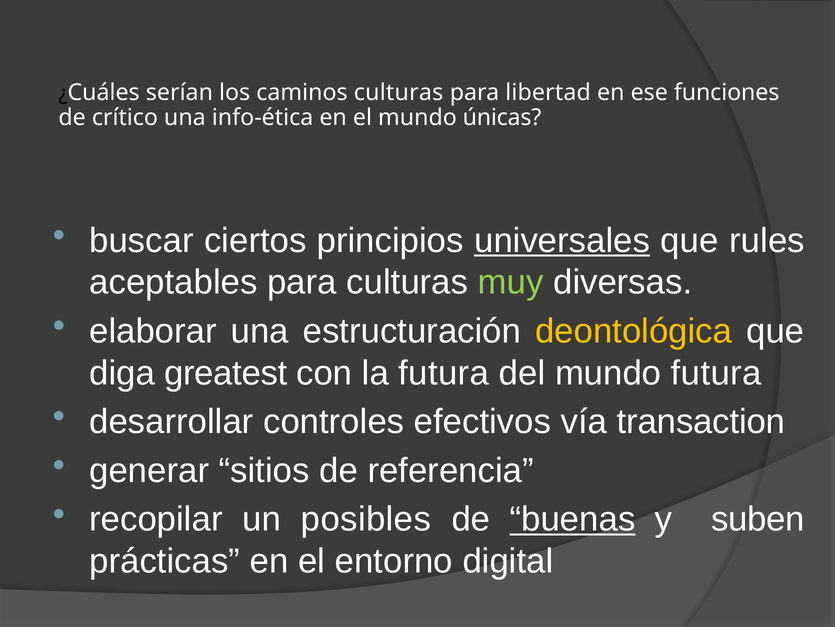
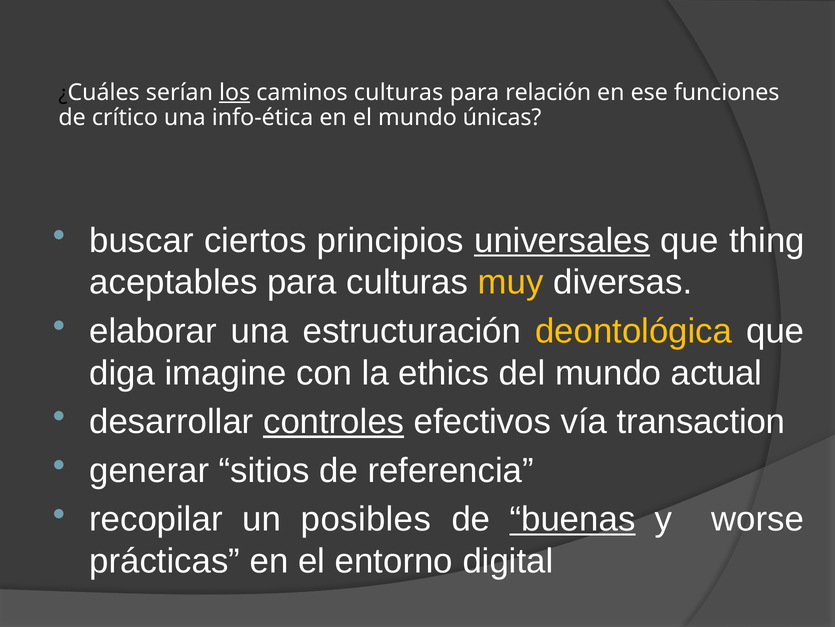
los underline: none -> present
libertad: libertad -> relación
rules: rules -> thing
muy colour: light green -> yellow
greatest: greatest -> imagine
la futura: futura -> ethics
mundo futura: futura -> actual
controles underline: none -> present
suben: suben -> worse
